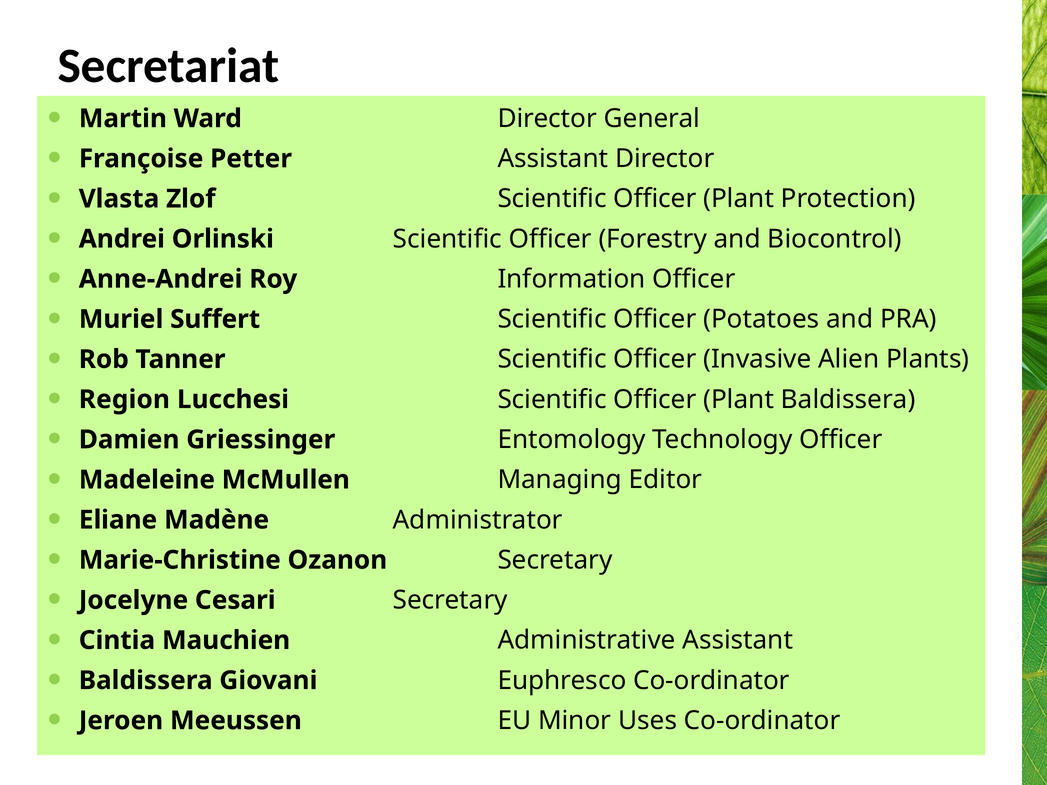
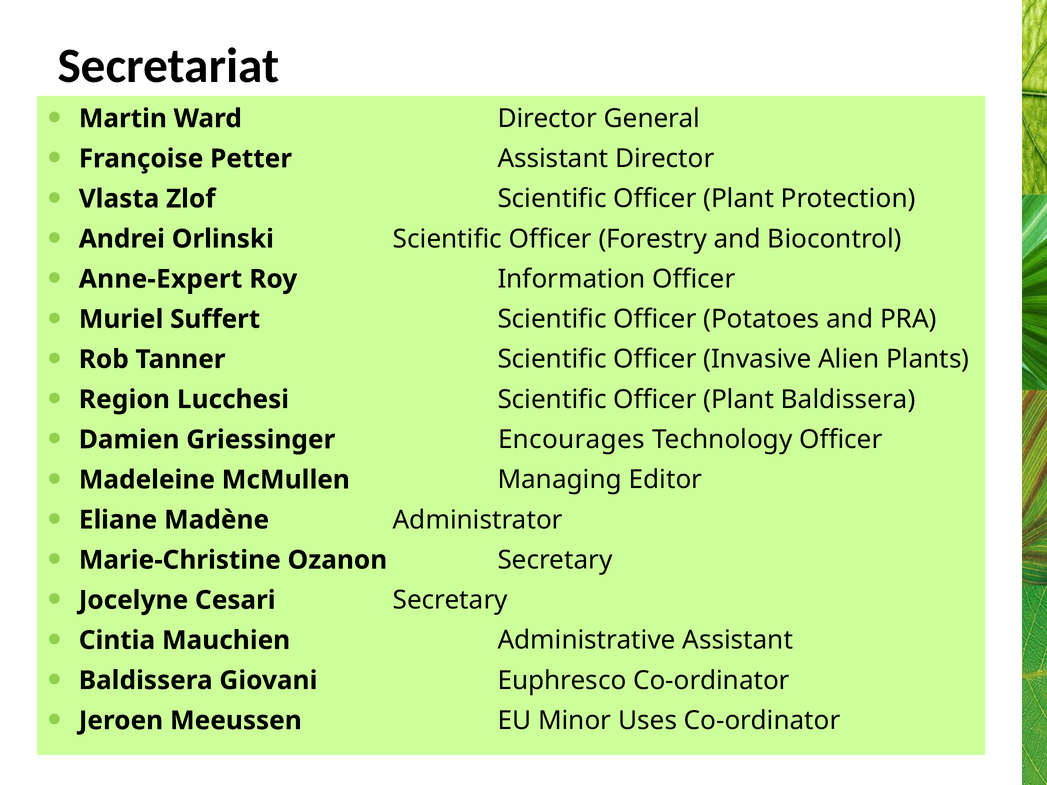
Anne‐Andrei: Anne‐Andrei -> Anne‐Expert
Entomology: Entomology -> Encourages
